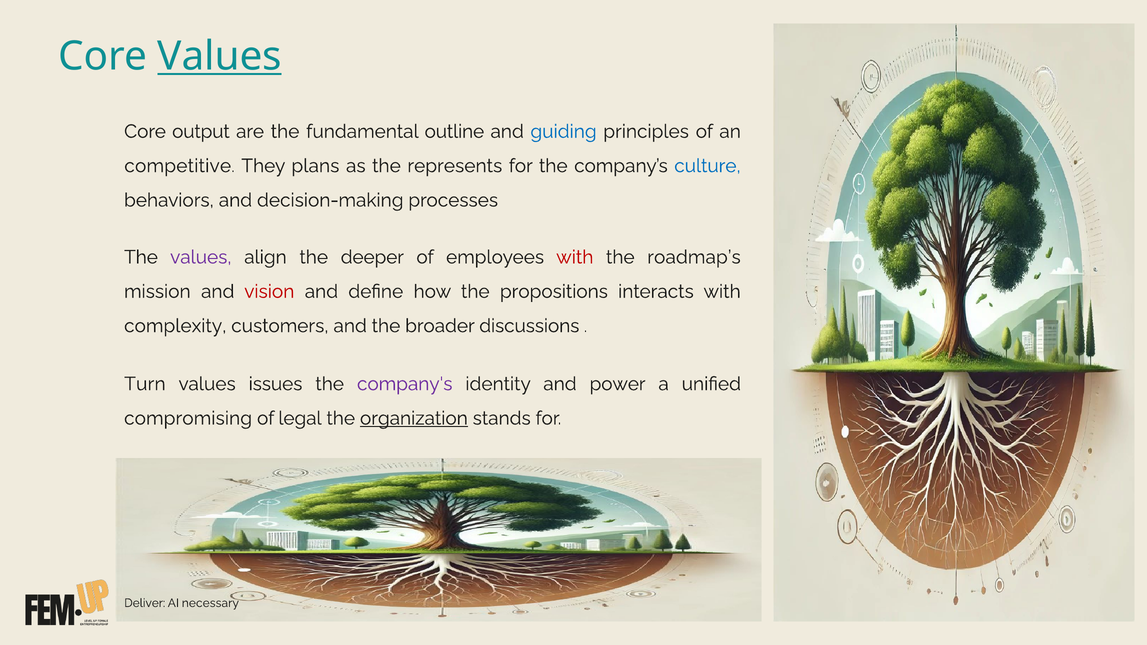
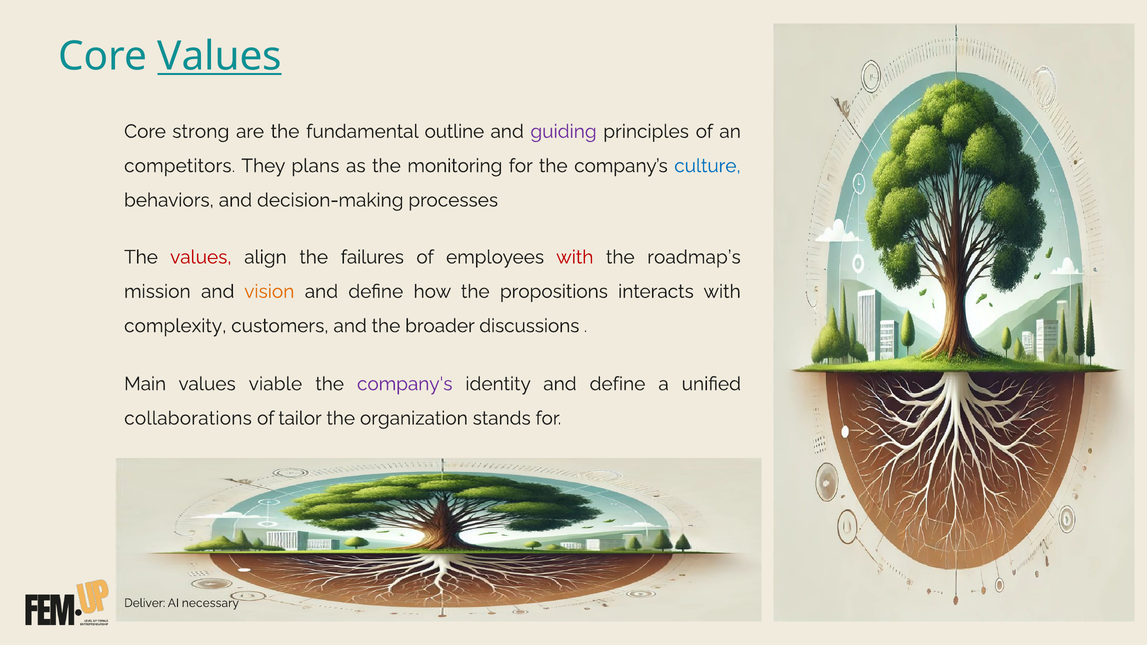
output: output -> strong
guiding colour: blue -> purple
competitive: competitive -> competitors
represents: represents -> monitoring
values at (201, 257) colour: purple -> red
deeper: deeper -> failures
vision colour: red -> orange
Turn: Turn -> Main
issues: issues -> viable
identity and power: power -> define
compromising: compromising -> collaborations
legal: legal -> tailor
organization underline: present -> none
